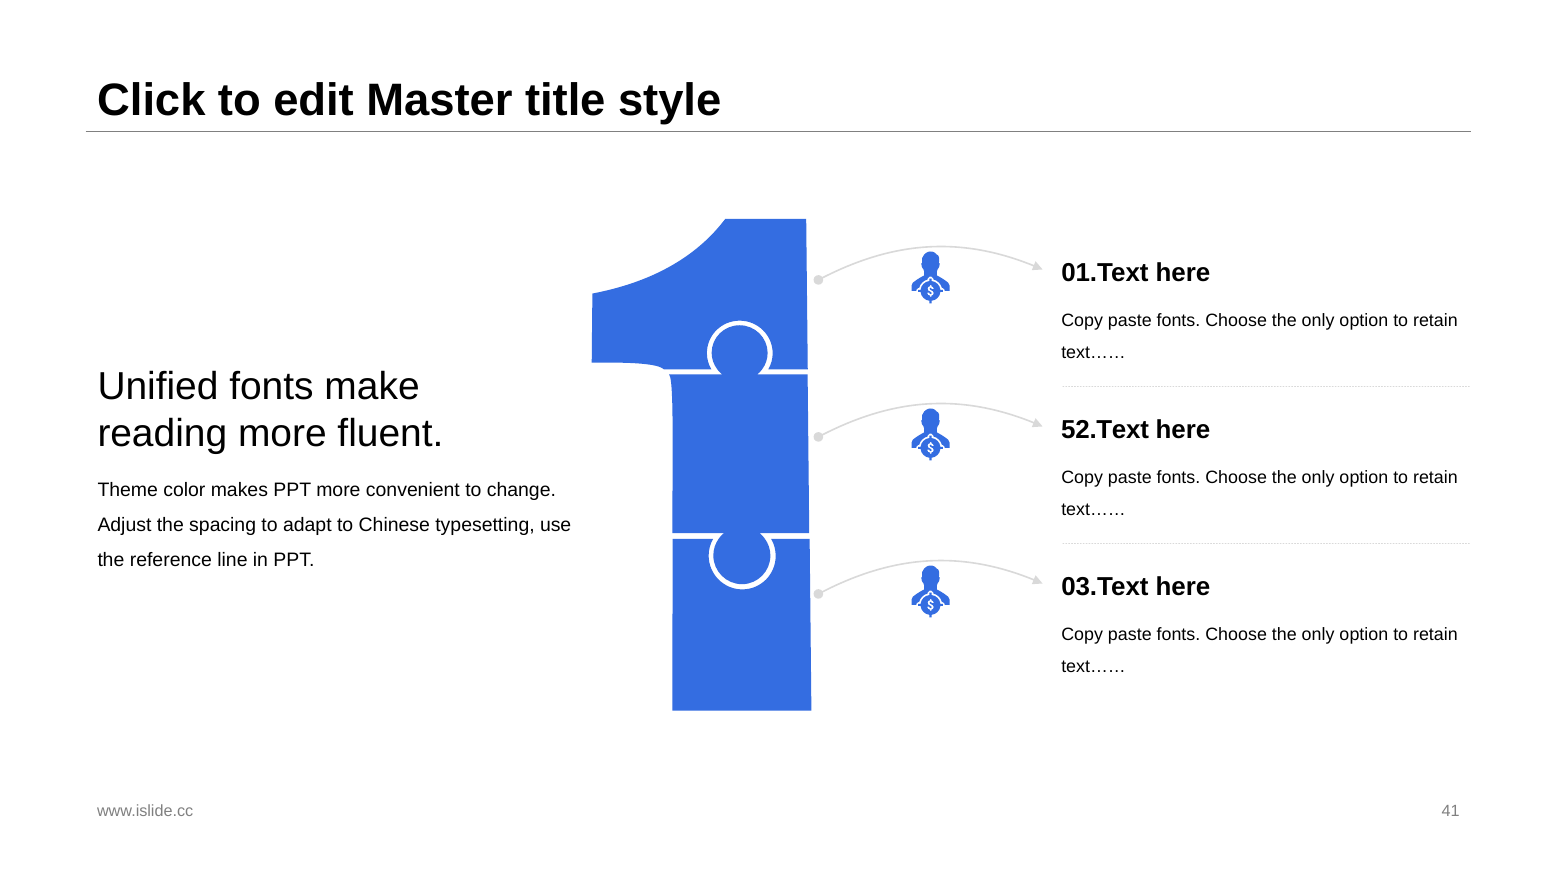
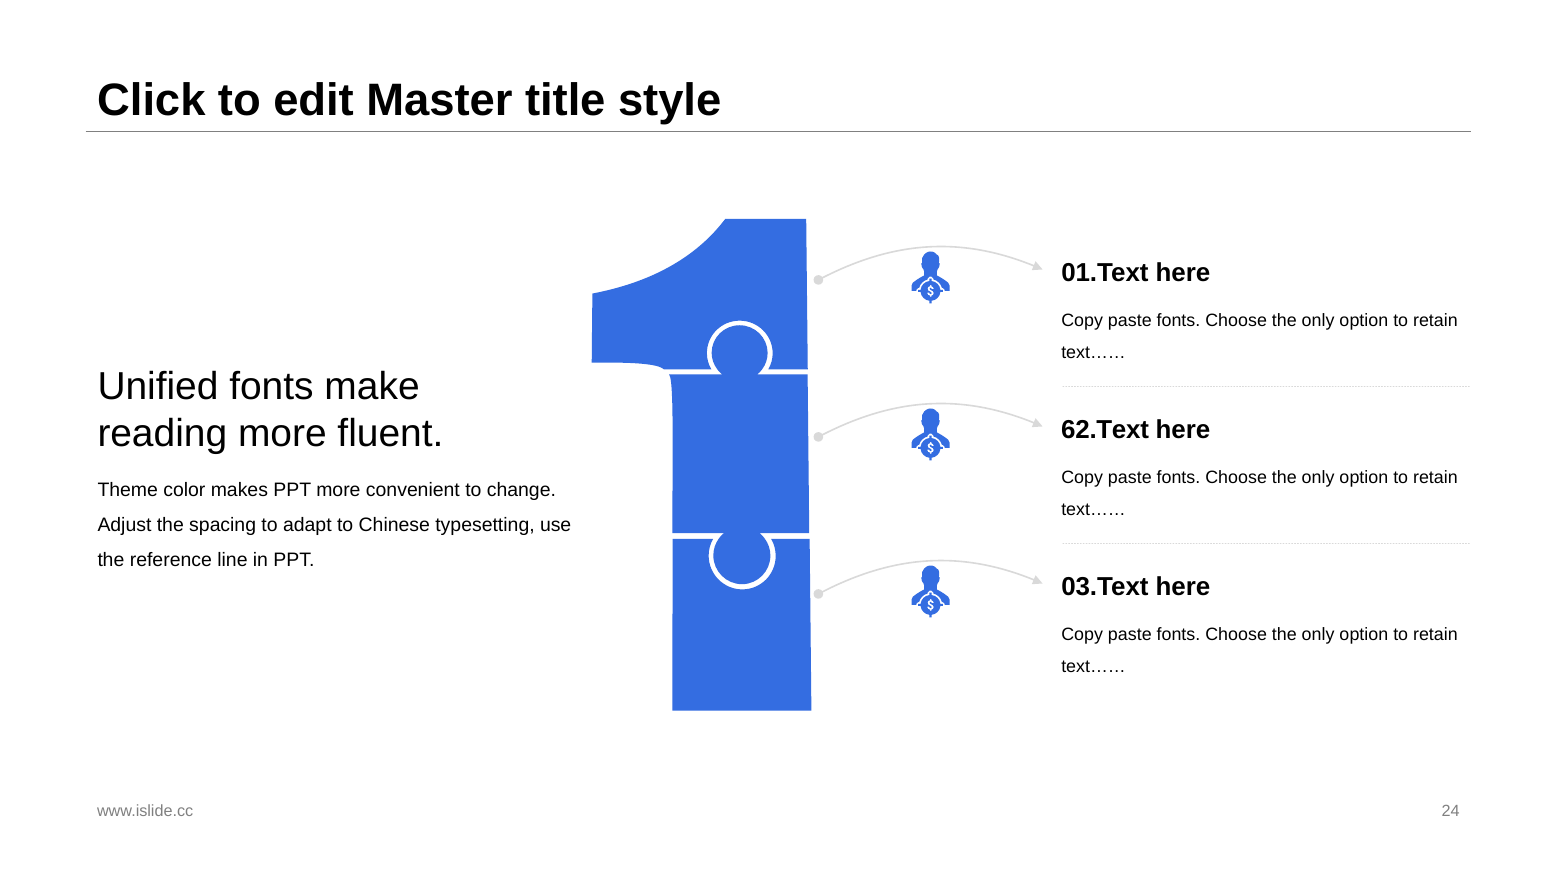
52.Text: 52.Text -> 62.Text
41: 41 -> 24
